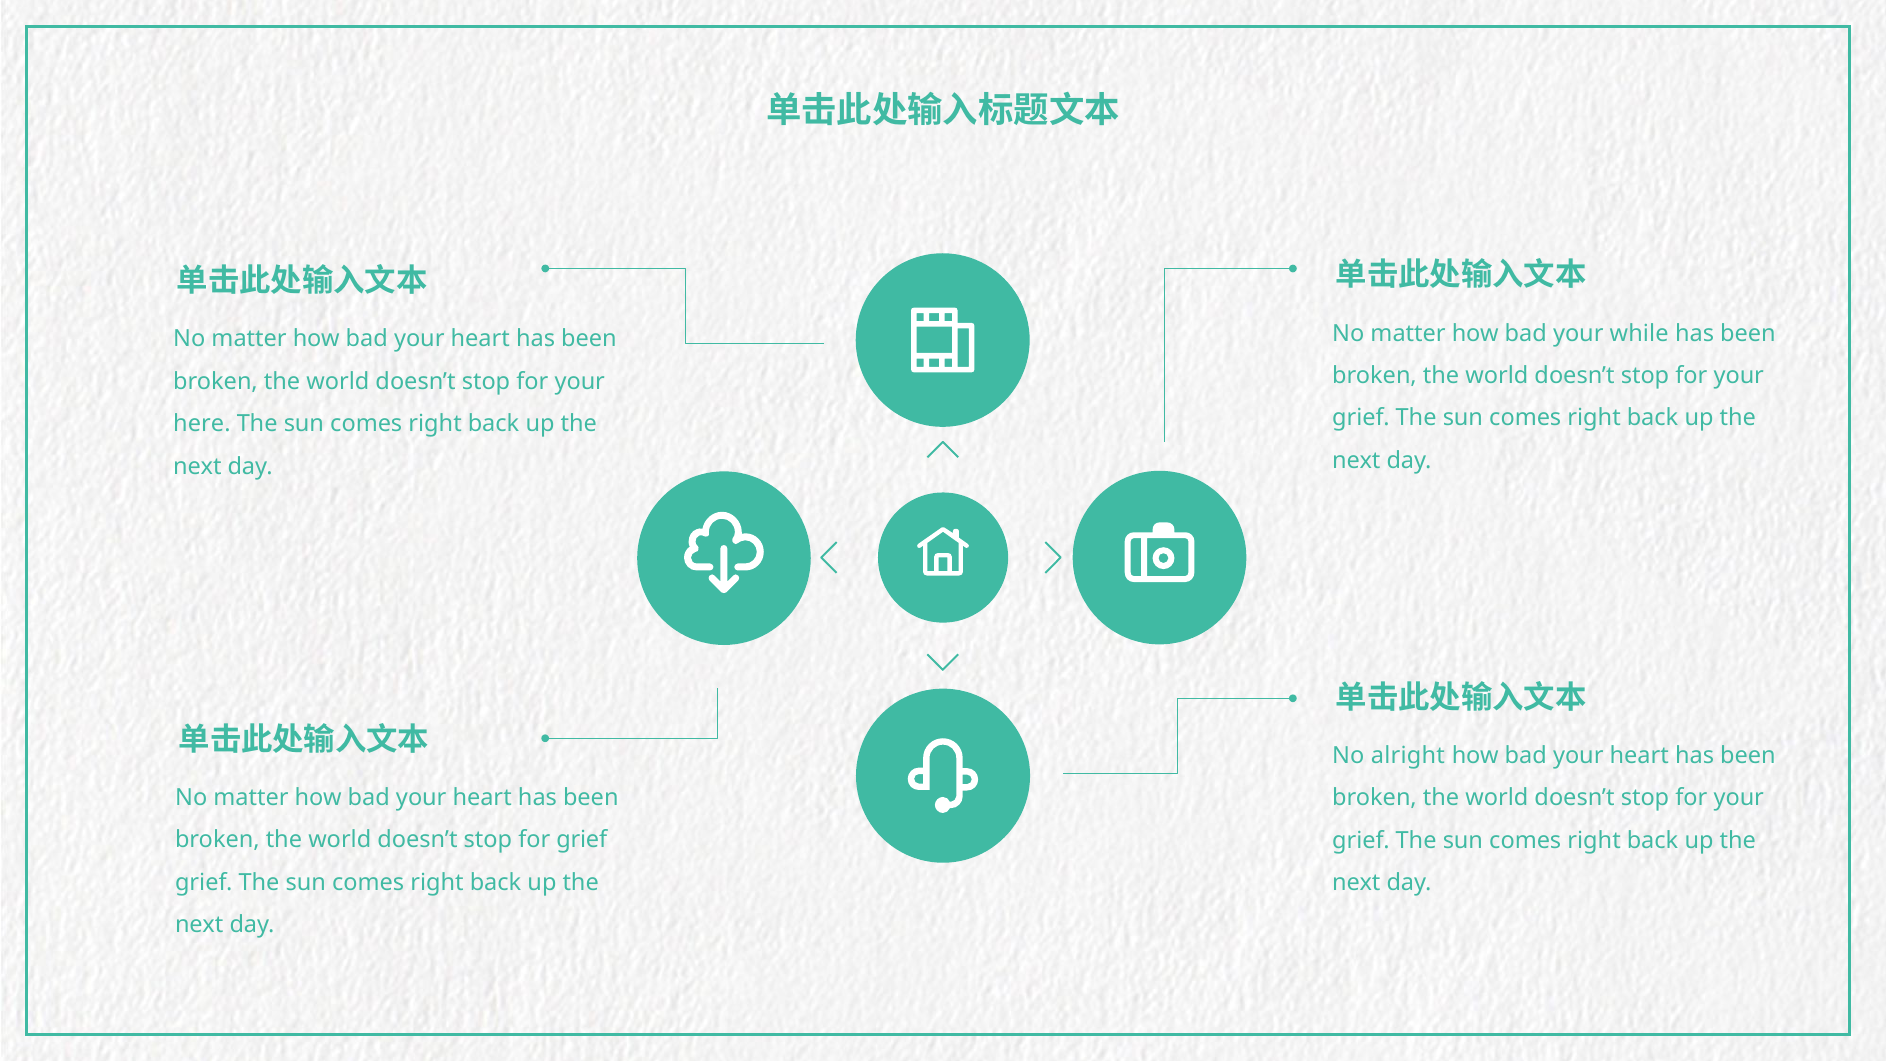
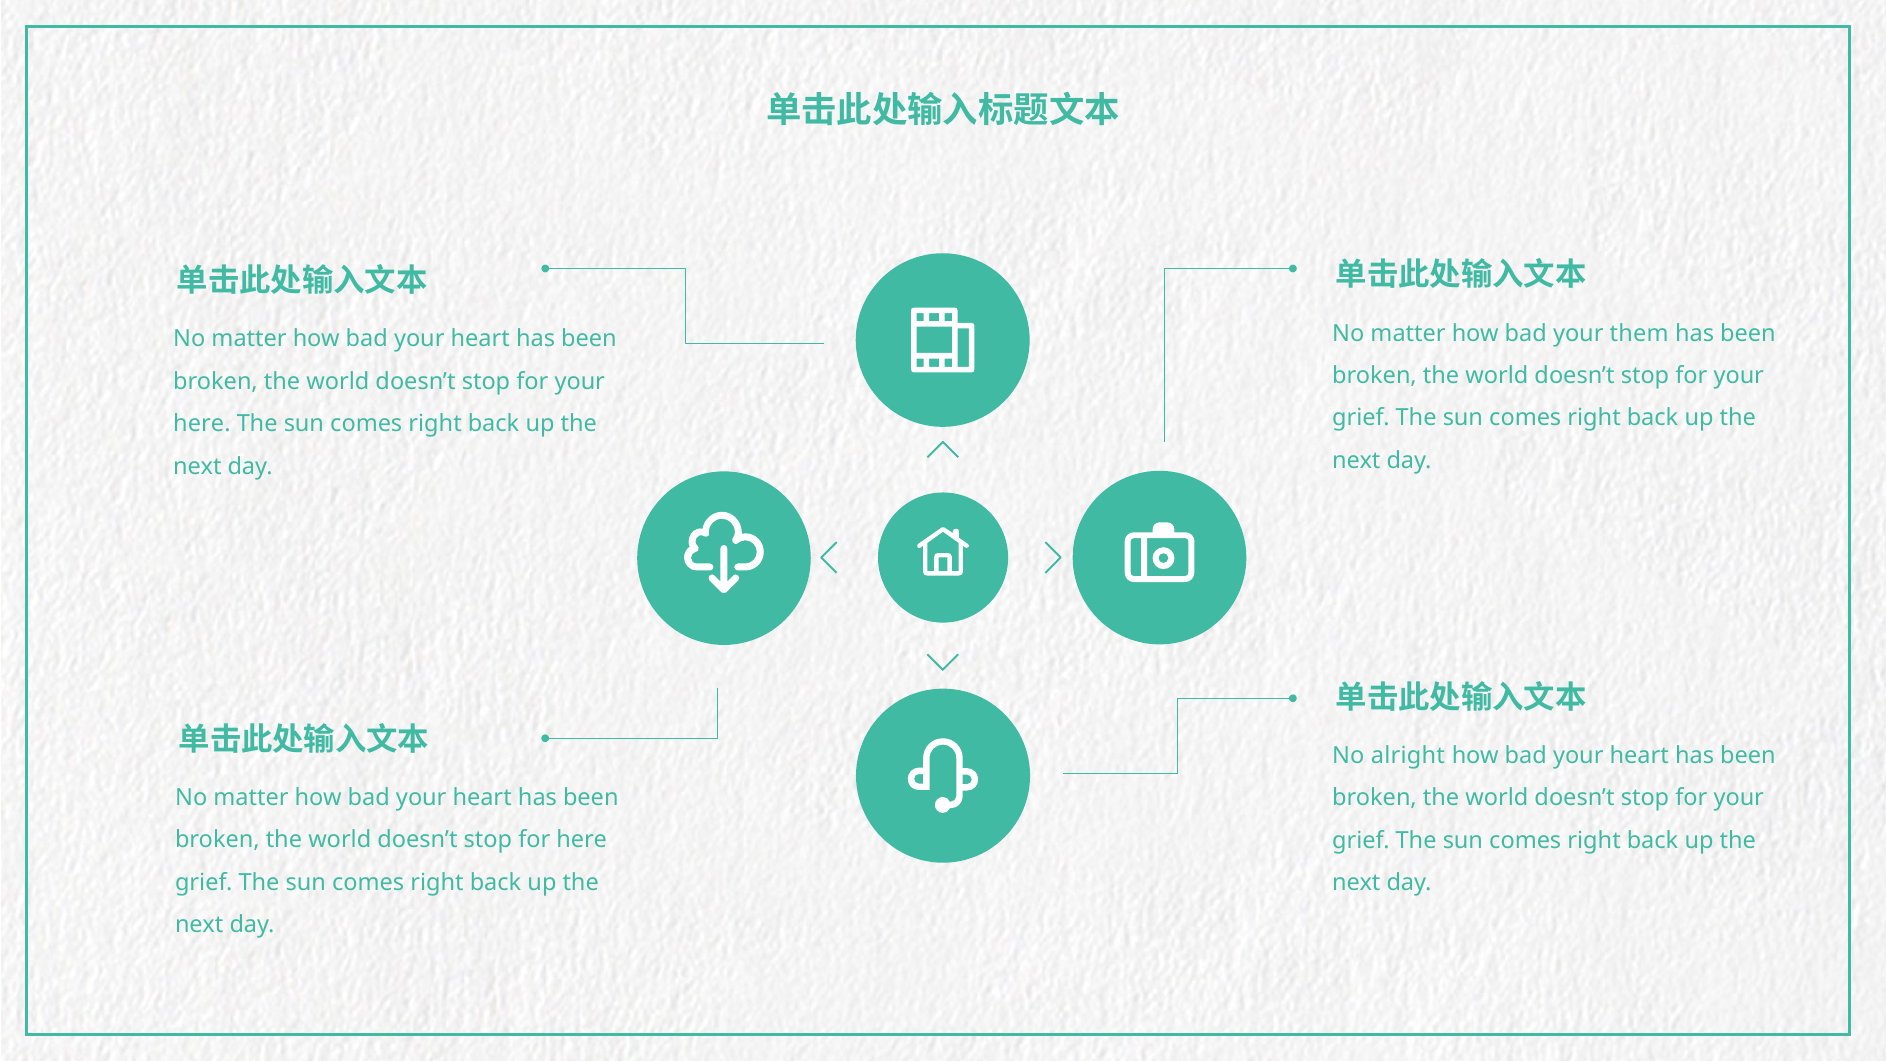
while: while -> them
for grief: grief -> here
